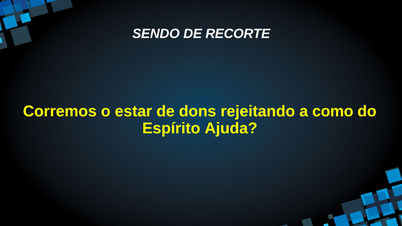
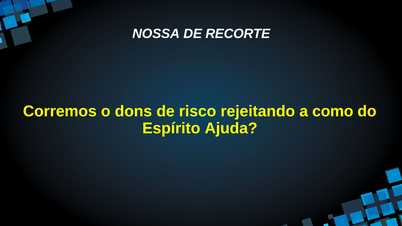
SENDO: SENDO -> NOSSA
estar: estar -> dons
dons: dons -> risco
